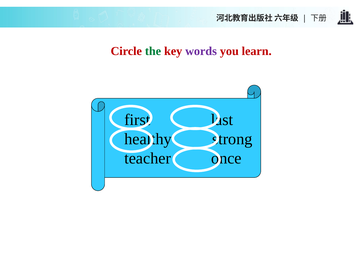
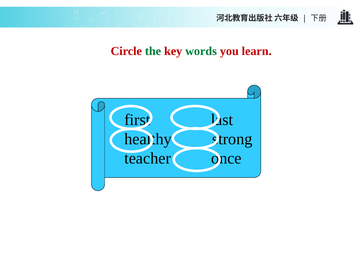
words colour: purple -> green
